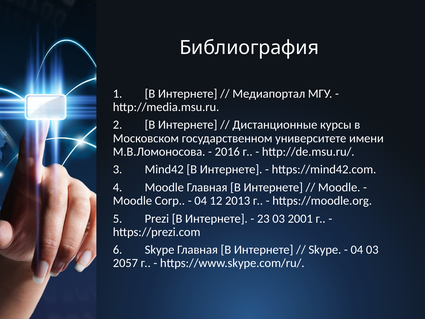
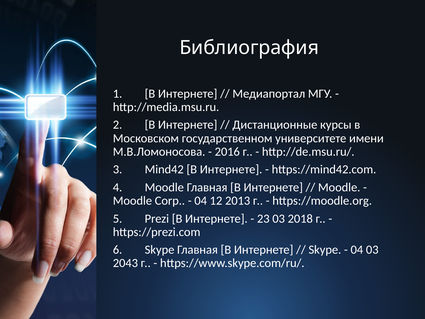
2001: 2001 -> 2018
2057: 2057 -> 2043
